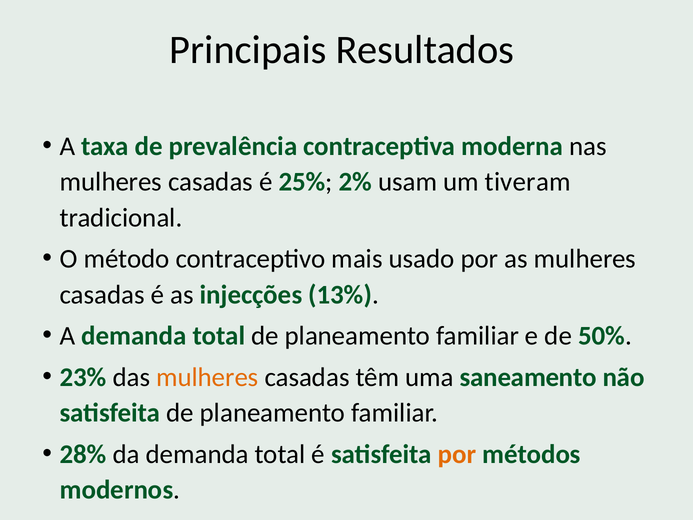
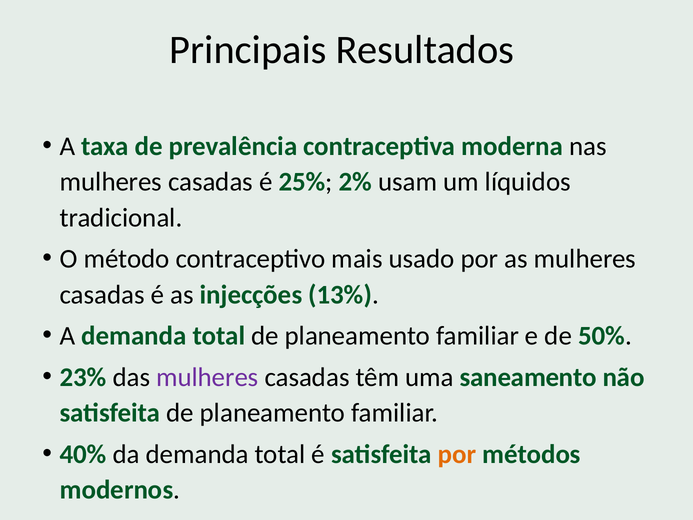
tiveram: tiveram -> líquidos
mulheres at (207, 377) colour: orange -> purple
28%: 28% -> 40%
